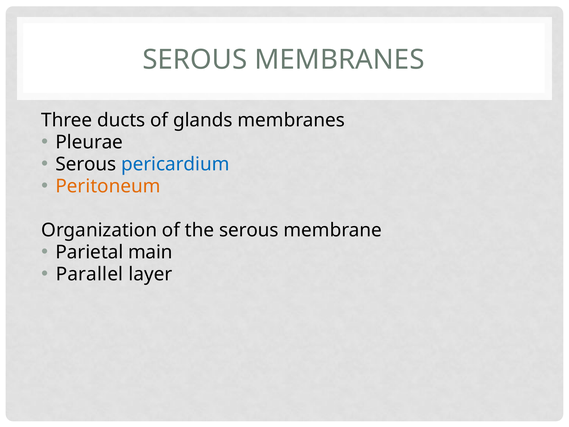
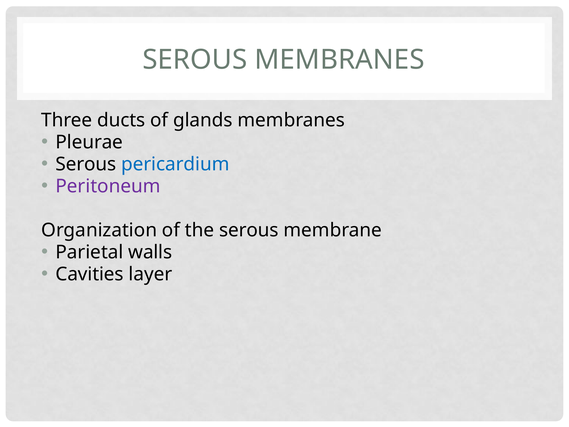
Peritoneum colour: orange -> purple
main: main -> walls
Parallel: Parallel -> Cavities
